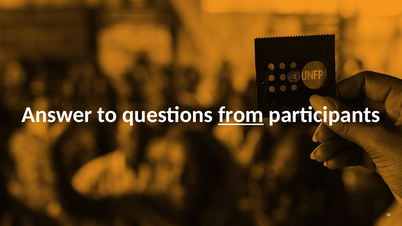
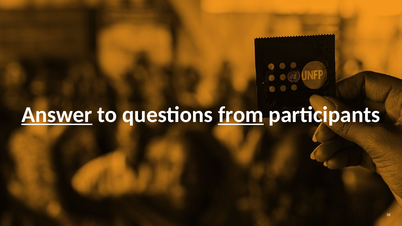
Answer underline: none -> present
